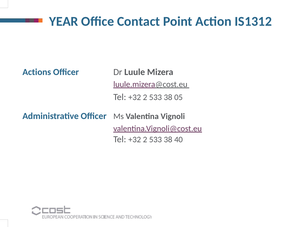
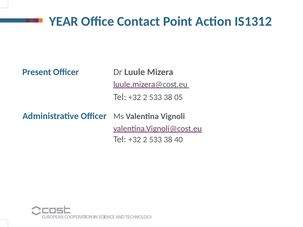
Actions: Actions -> Present
